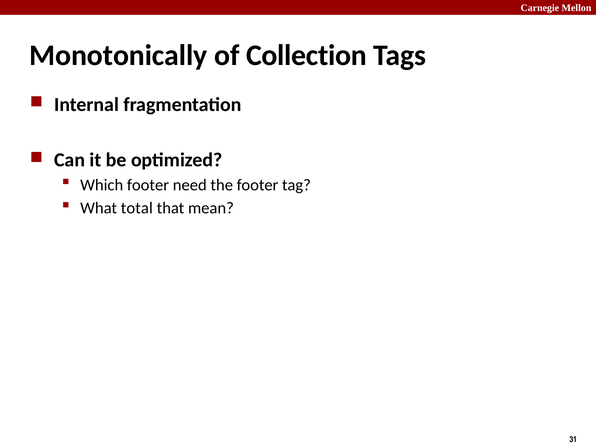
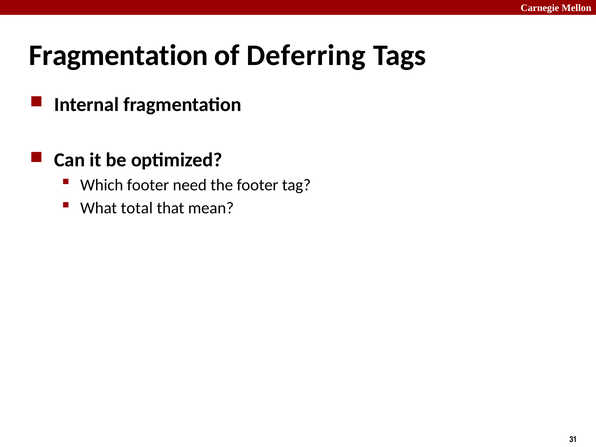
Monotonically at (118, 55): Monotonically -> Fragmentation
Collection: Collection -> Deferring
